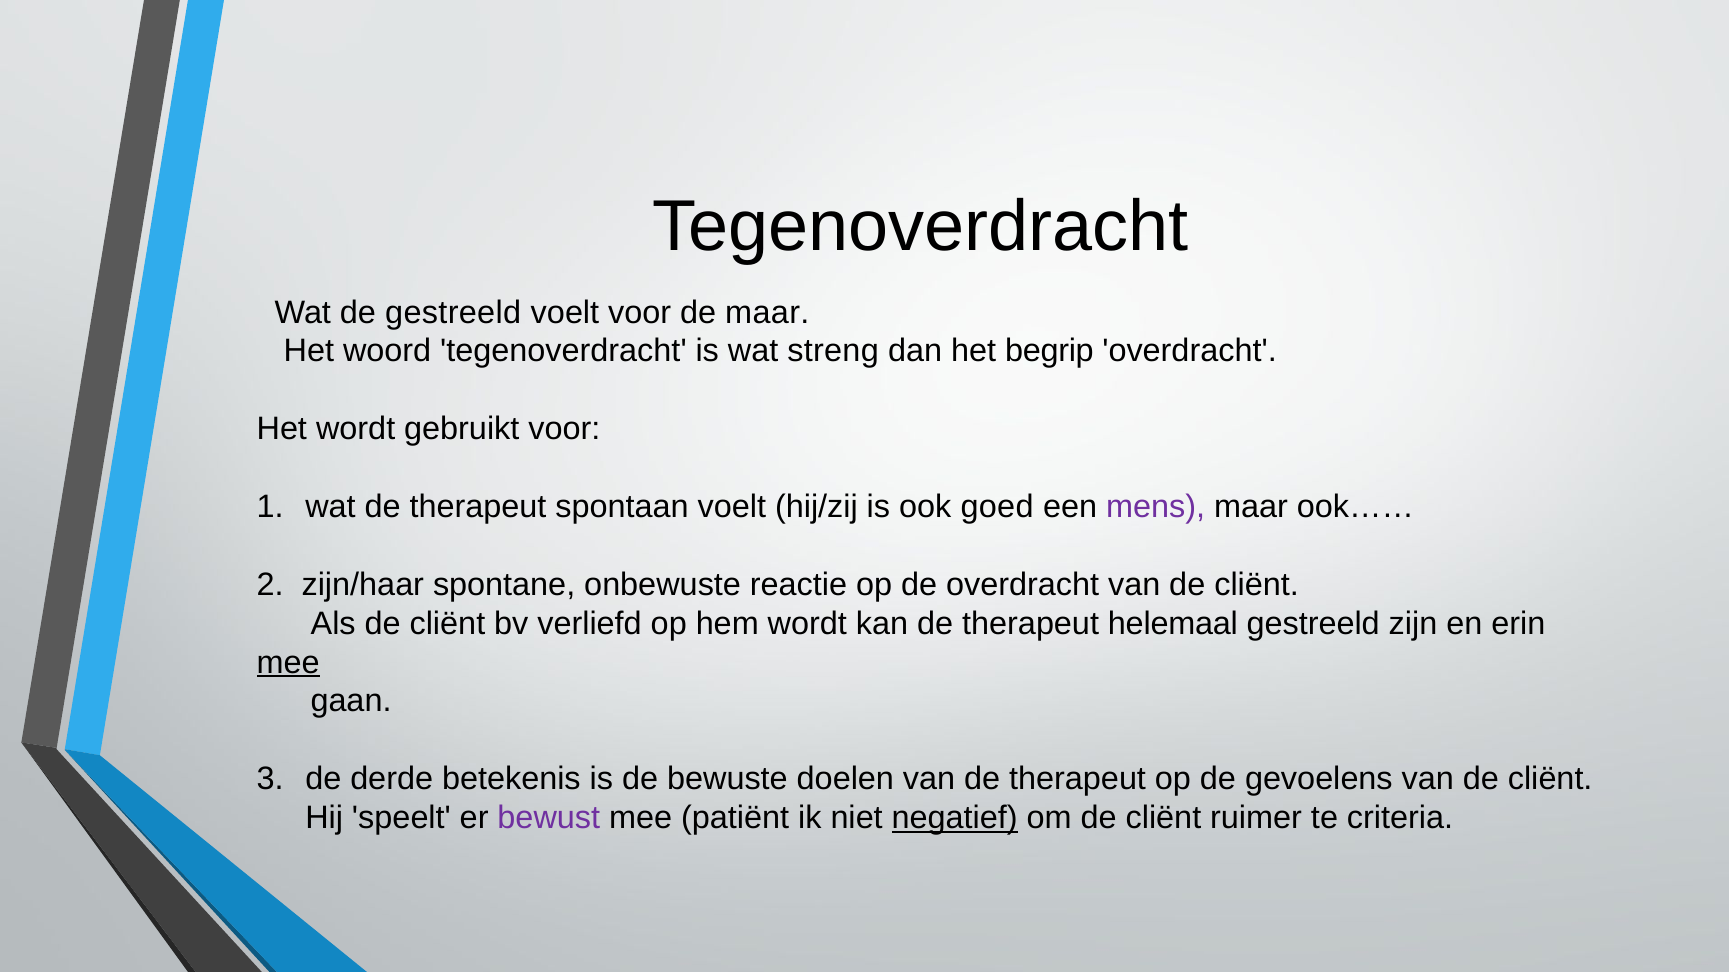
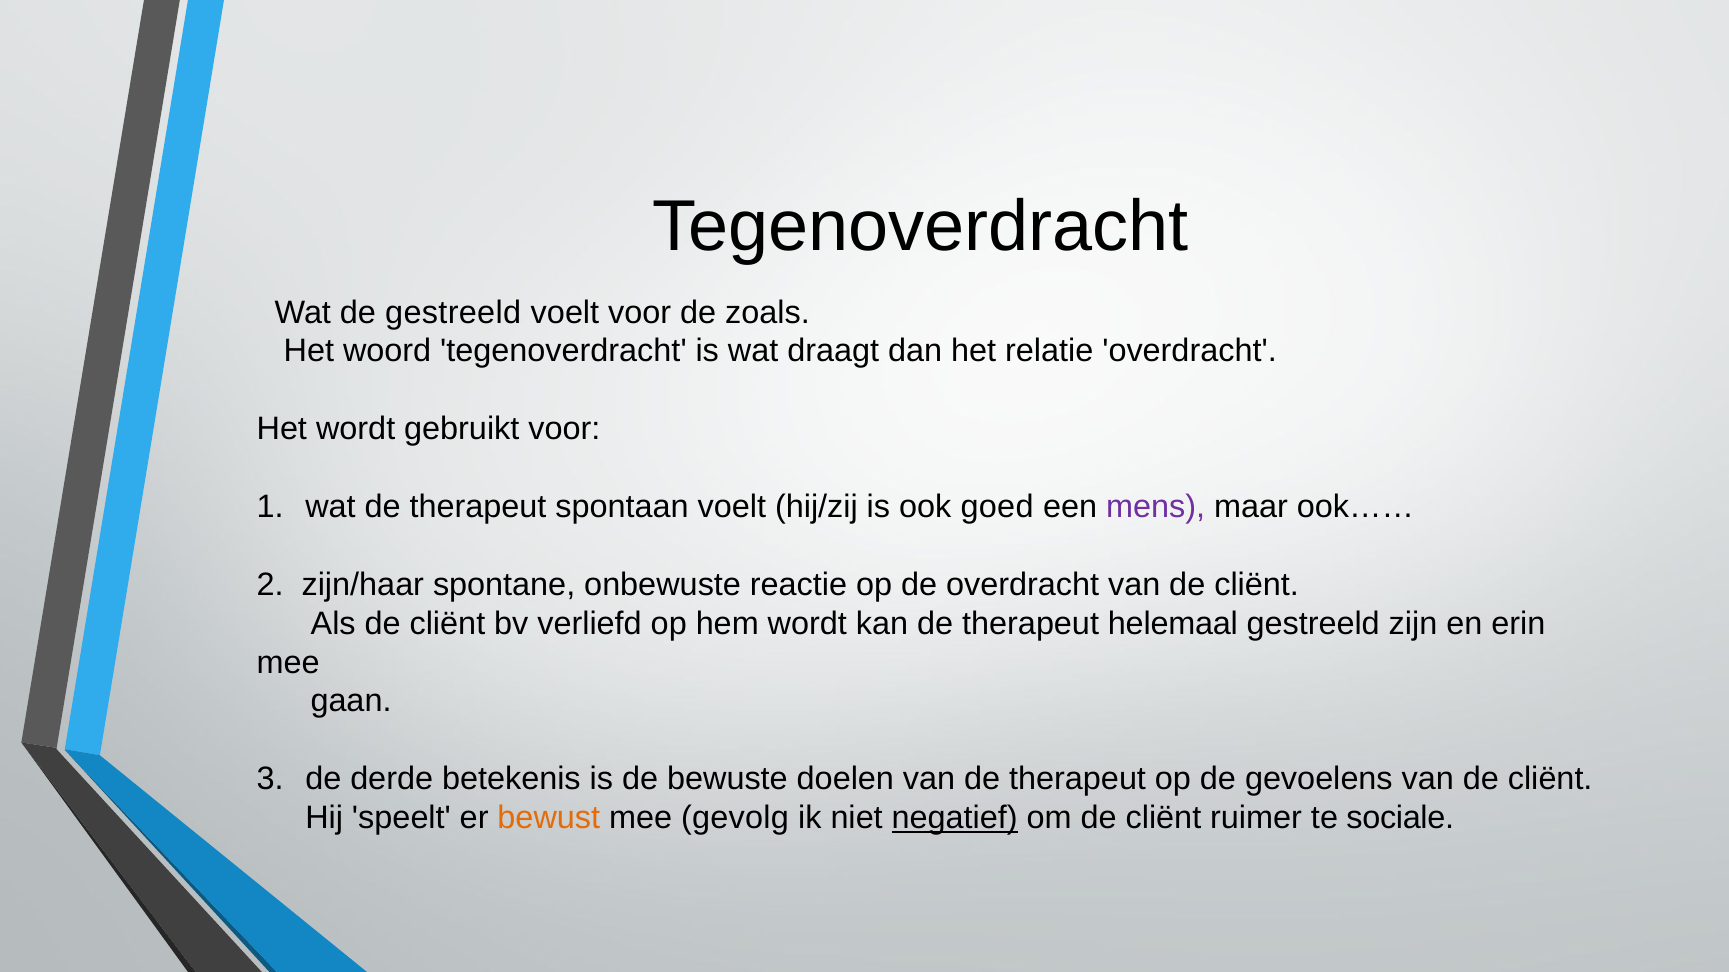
de maar: maar -> zoals
streng: streng -> draagt
begrip: begrip -> relatie
mee at (288, 663) underline: present -> none
bewust colour: purple -> orange
patiënt: patiënt -> gevolg
criteria: criteria -> sociale
